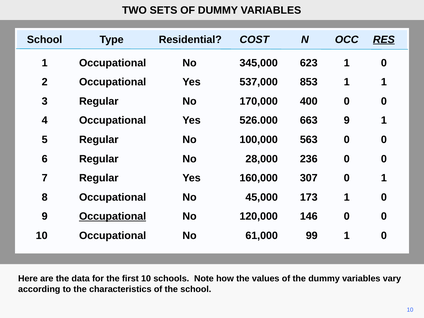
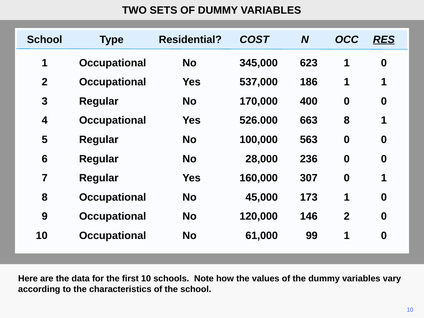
853: 853 -> 186
663 9: 9 -> 8
Occupational at (113, 216) underline: present -> none
146 0: 0 -> 2
